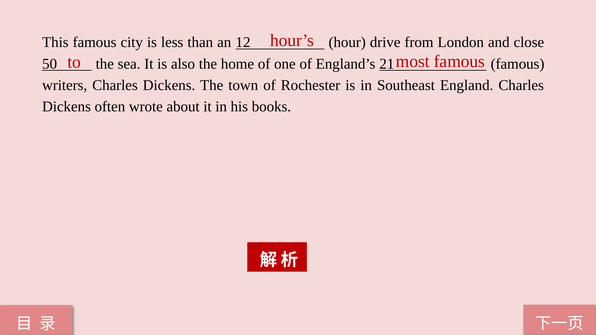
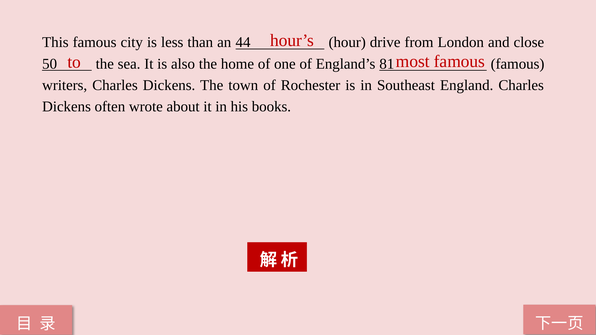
12: 12 -> 44
21: 21 -> 81
